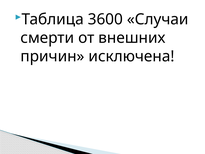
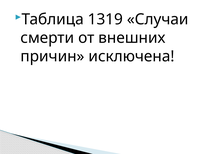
3600: 3600 -> 1319
